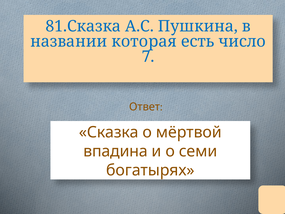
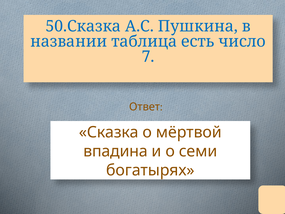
81.Сказка: 81.Сказка -> 50.Сказка
которая: которая -> таблица
